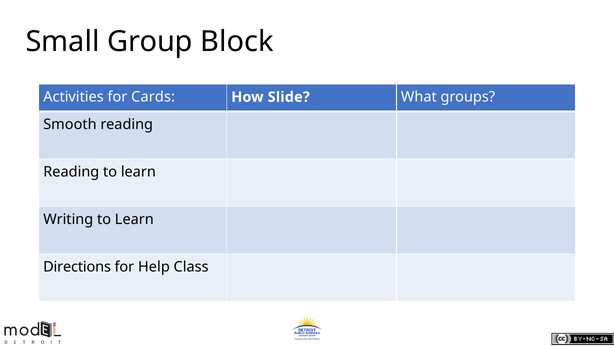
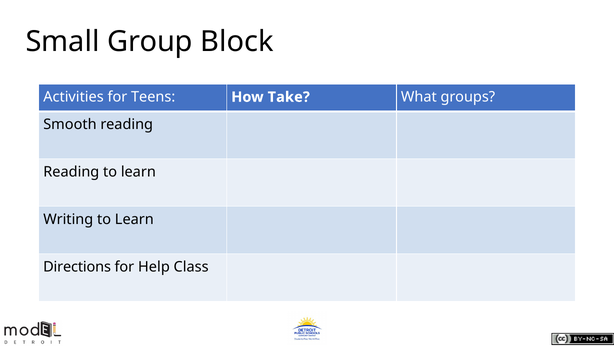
Cards: Cards -> Teens
Slide: Slide -> Take
